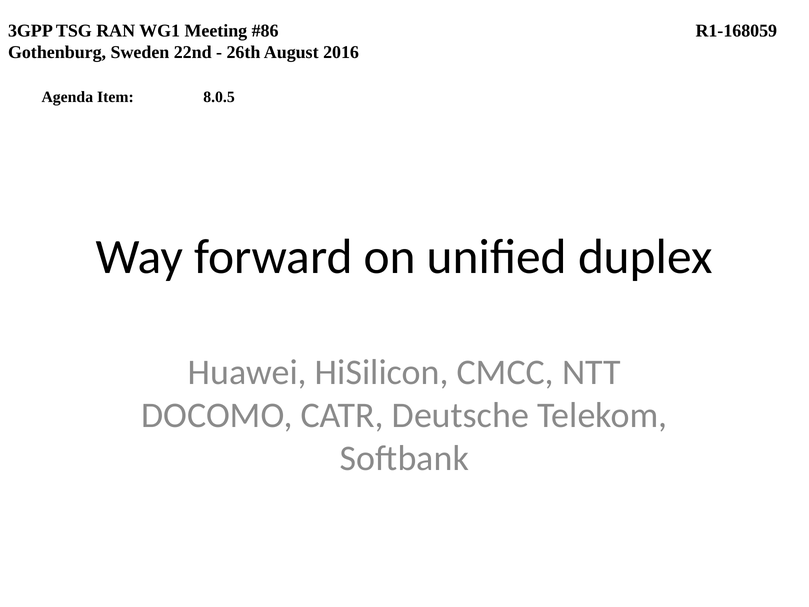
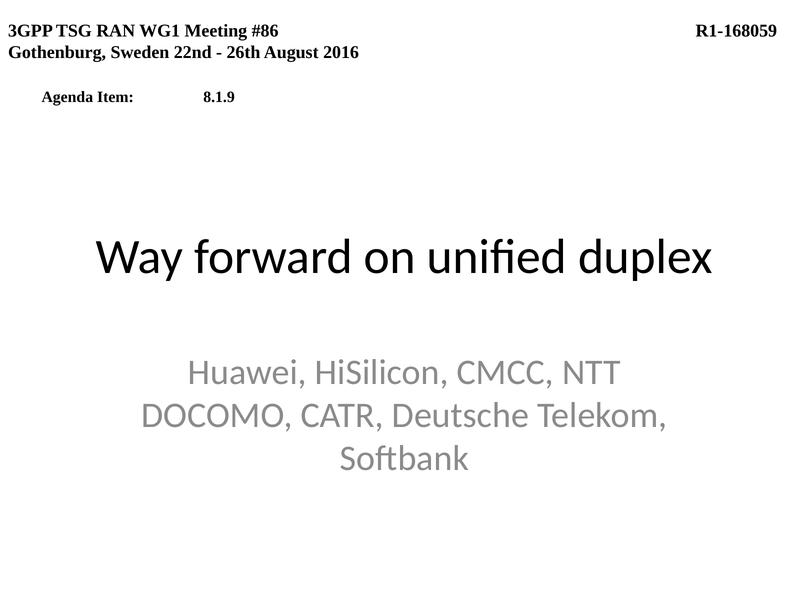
8.0.5: 8.0.5 -> 8.1.9
